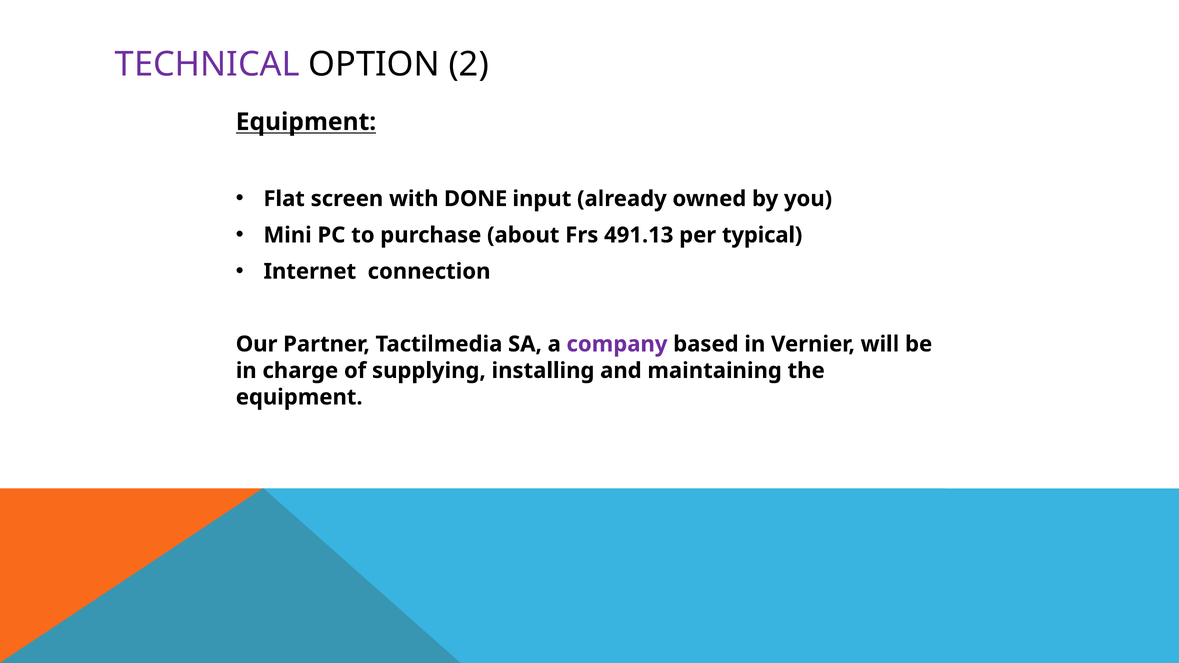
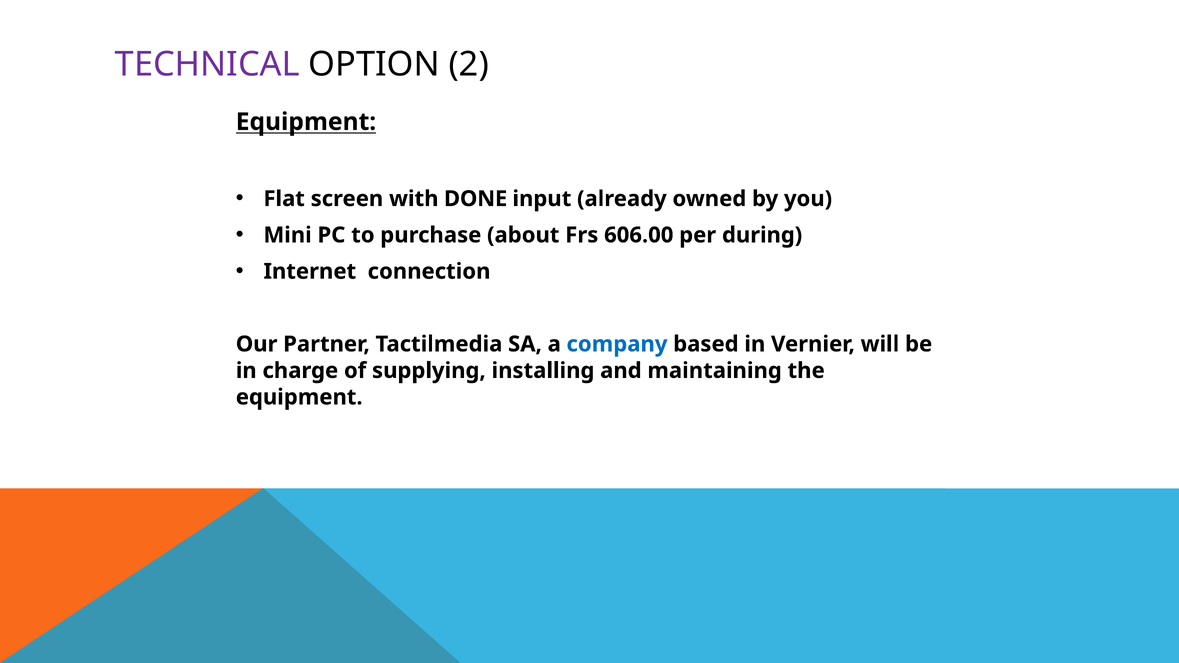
491.13: 491.13 -> 606.00
typical: typical -> during
company colour: purple -> blue
